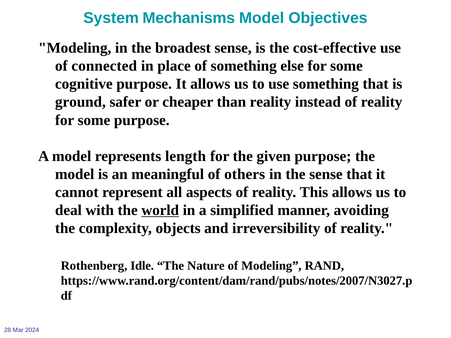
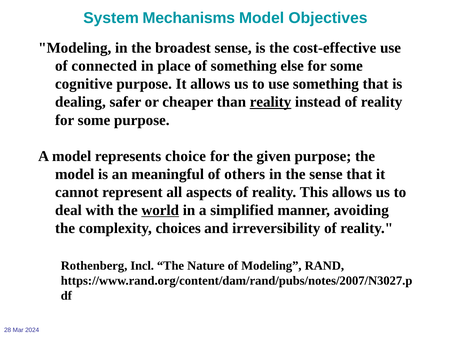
ground: ground -> dealing
reality at (271, 102) underline: none -> present
length: length -> choice
objects: objects -> choices
Idle: Idle -> Incl
